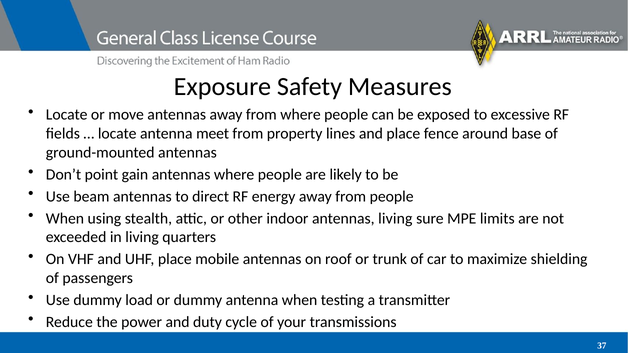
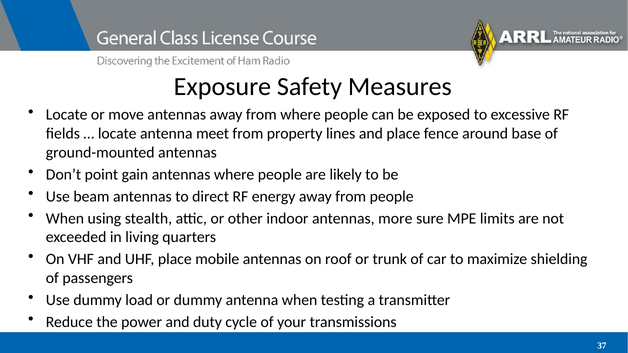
antennas living: living -> more
